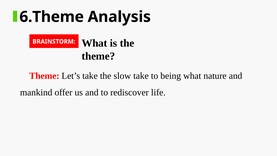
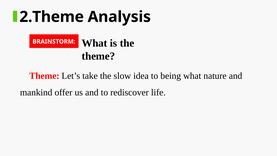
6.Theme: 6.Theme -> 2.Theme
slow take: take -> idea
